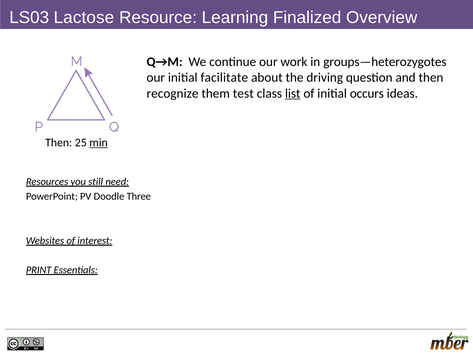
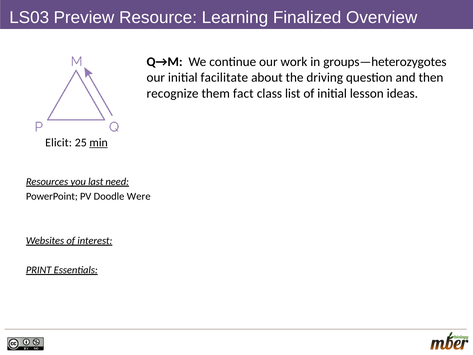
Lactose: Lactose -> Preview
test: test -> fact
list underline: present -> none
occurs: occurs -> lesson
Then at (59, 142): Then -> Elicit
still: still -> last
Three: Three -> Were
